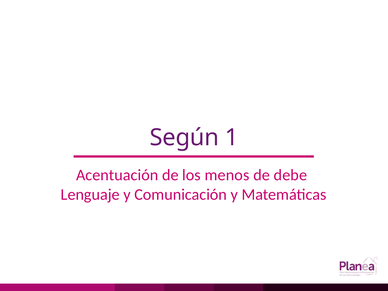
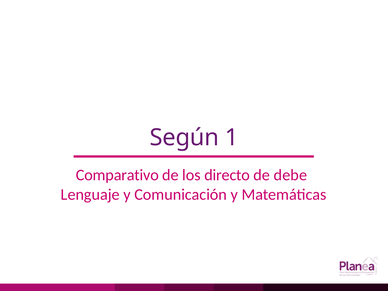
Acentuación: Acentuación -> Comparativo
menos: menos -> directo
